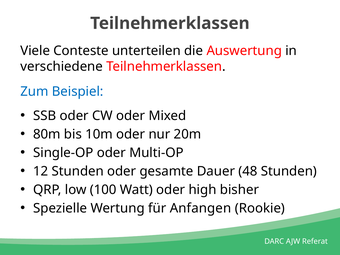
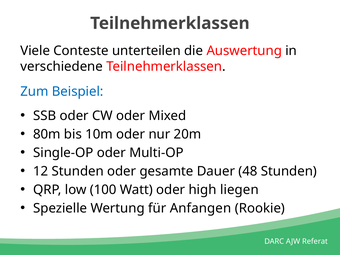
bisher: bisher -> liegen
